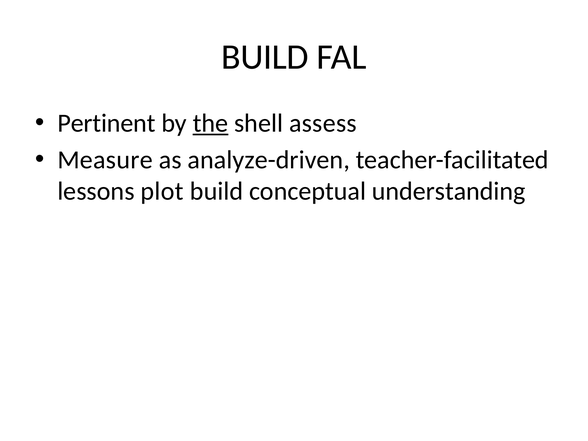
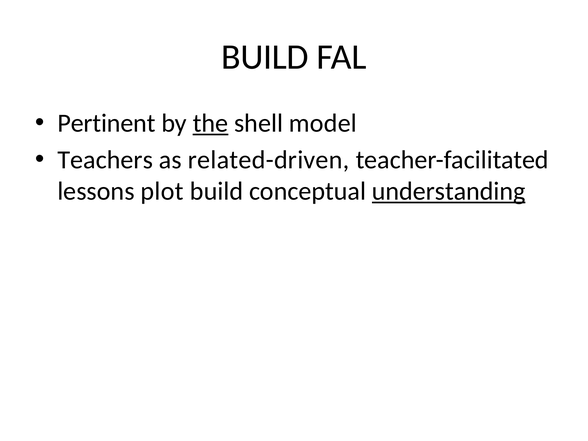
assess: assess -> model
Measure: Measure -> Teachers
analyze-driven: analyze-driven -> related-driven
understanding underline: none -> present
